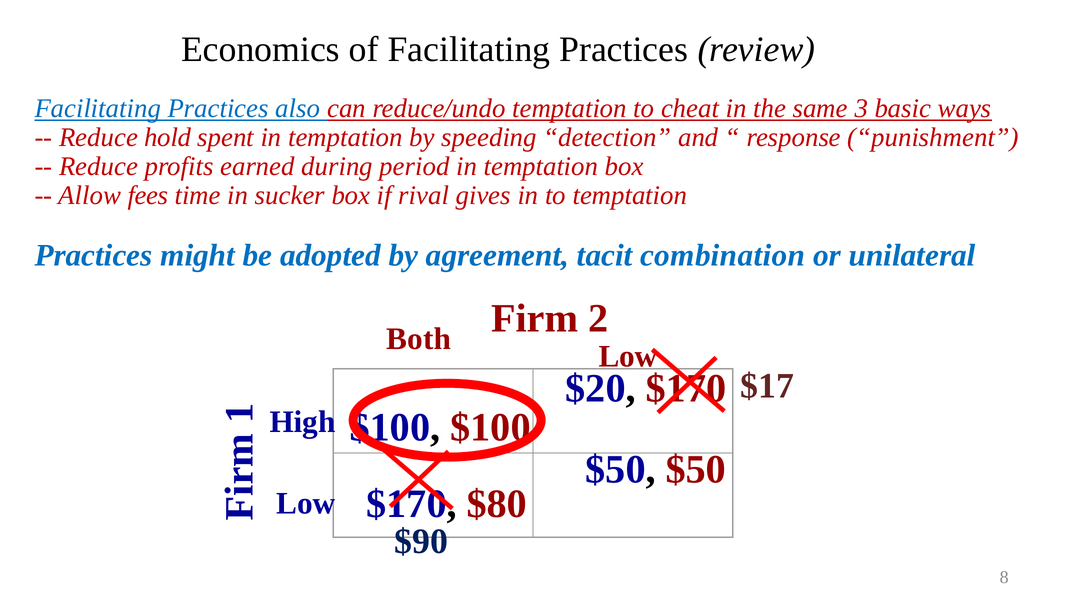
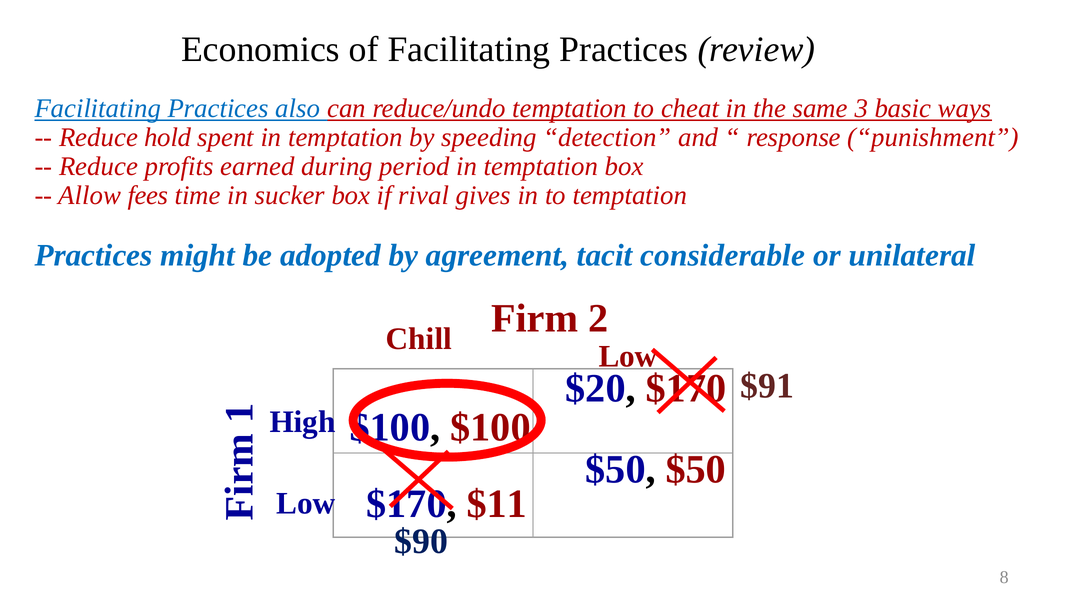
combination: combination -> considerable
Both: Both -> Chill
$17: $17 -> $91
$80: $80 -> $11
